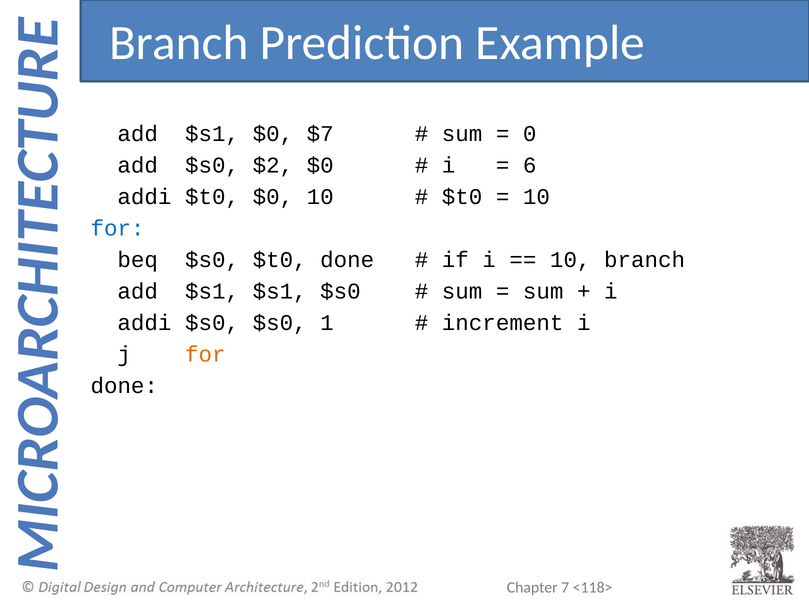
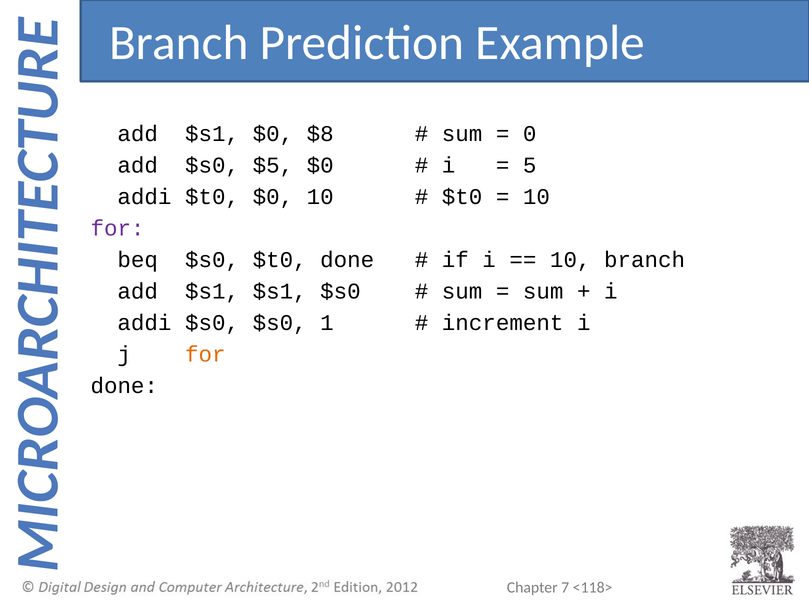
$7: $7 -> $8
$2: $2 -> $5
6: 6 -> 5
for at (118, 228) colour: blue -> purple
